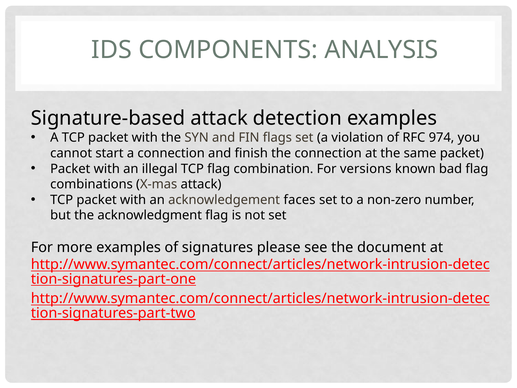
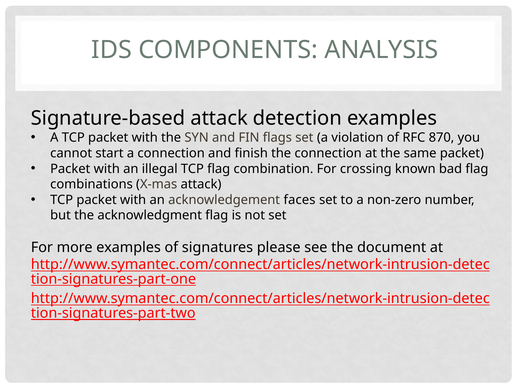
974: 974 -> 870
versions: versions -> crossing
